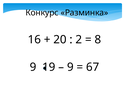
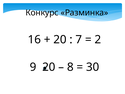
2: 2 -> 7
8: 8 -> 2
9 19: 19 -> 20
9 at (70, 67): 9 -> 8
67: 67 -> 30
